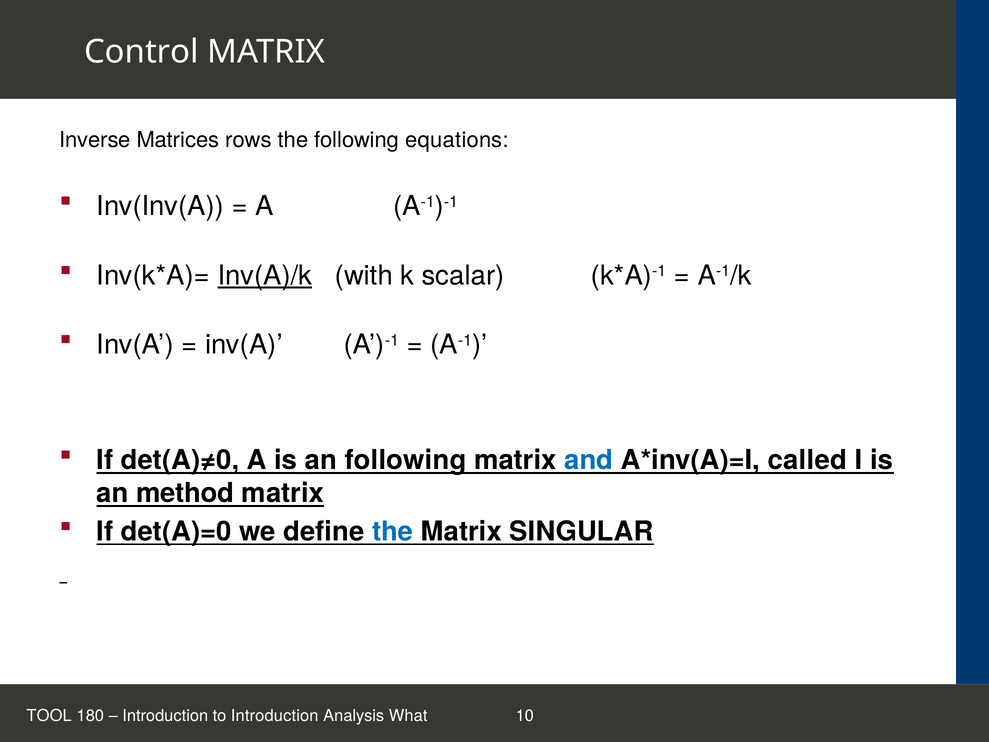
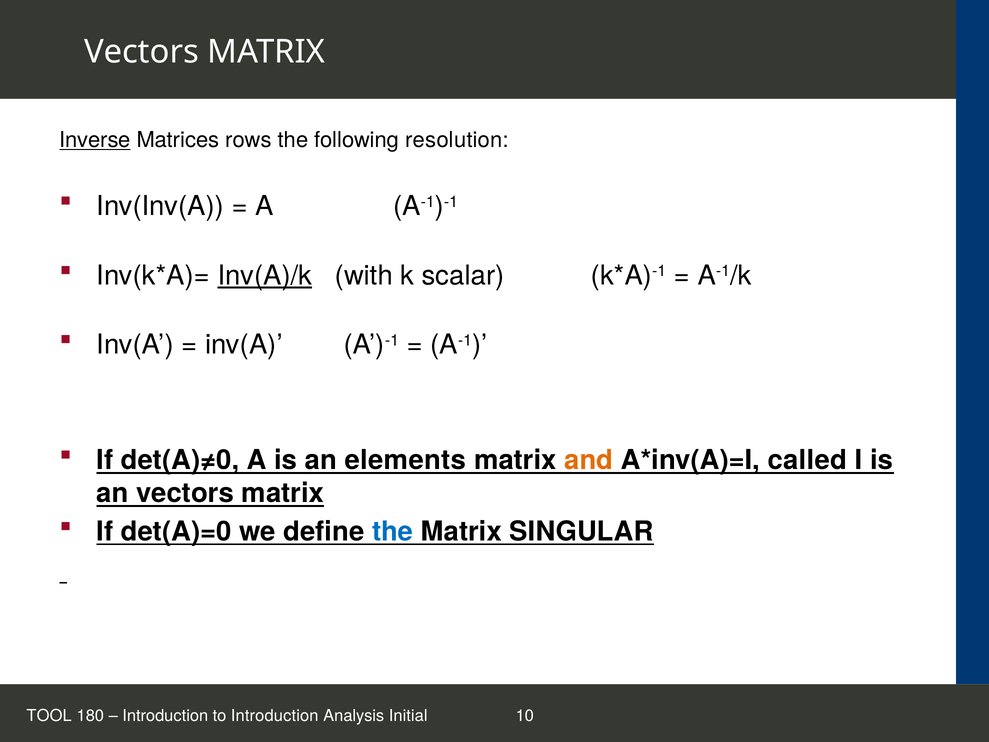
Control at (141, 52): Control -> Vectors
Inverse underline: none -> present
equations: equations -> resolution
an following: following -> elements
and colour: blue -> orange
an method: method -> vectors
What: What -> Initial
